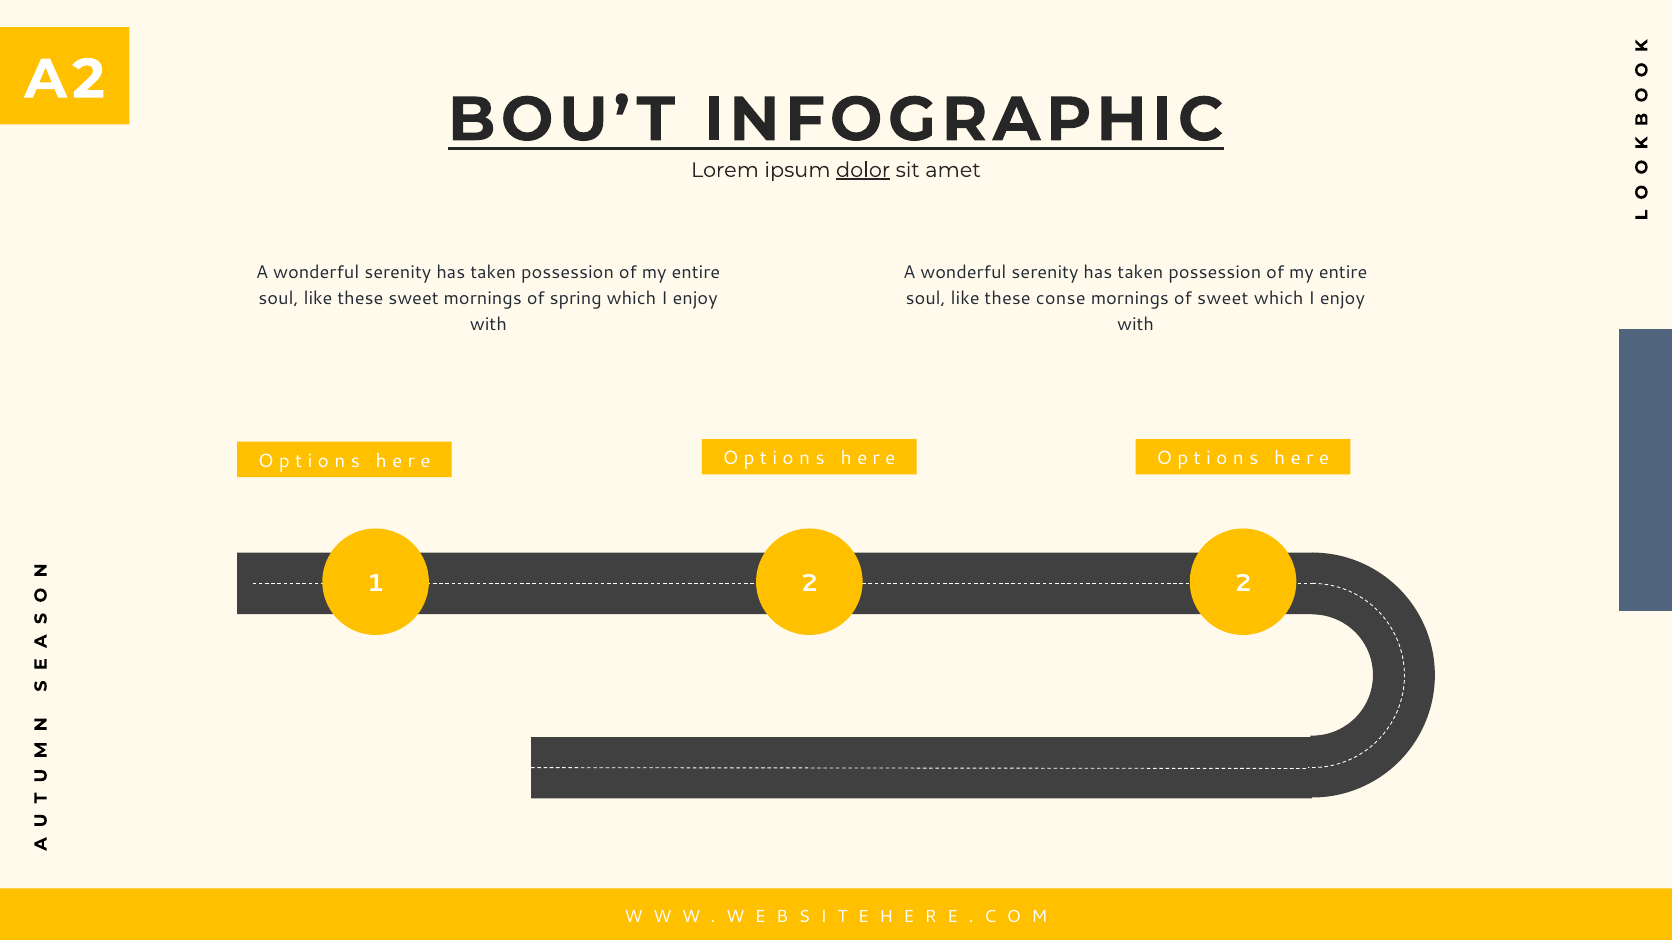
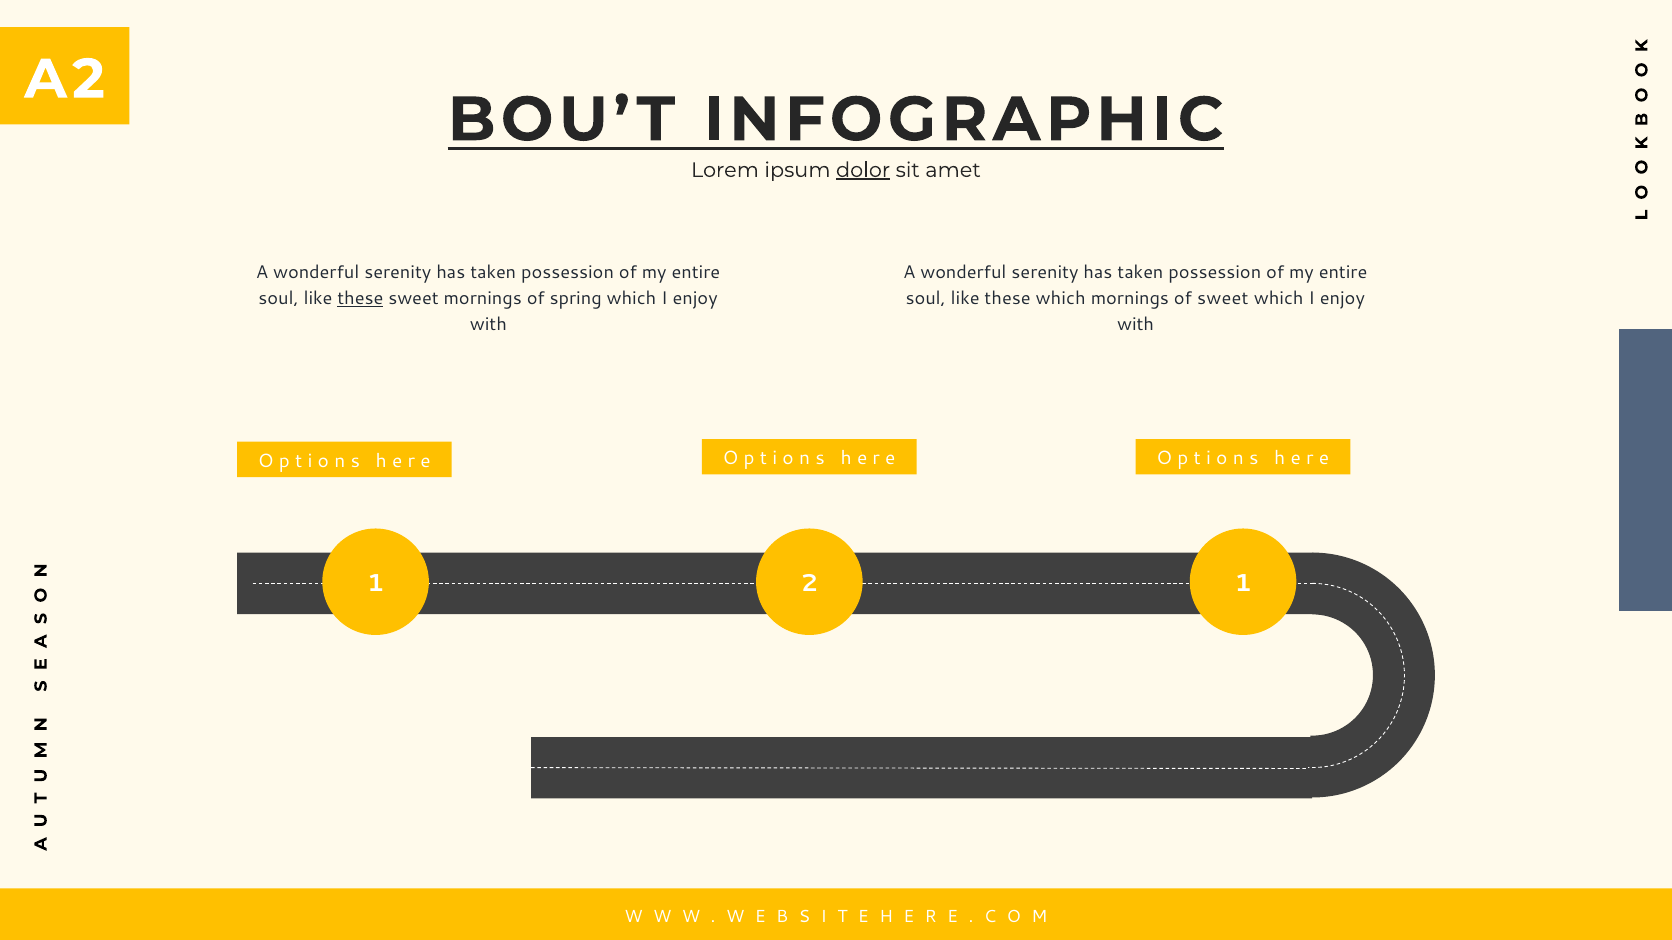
these at (360, 299) underline: none -> present
these conse: conse -> which
1 2: 2 -> 1
